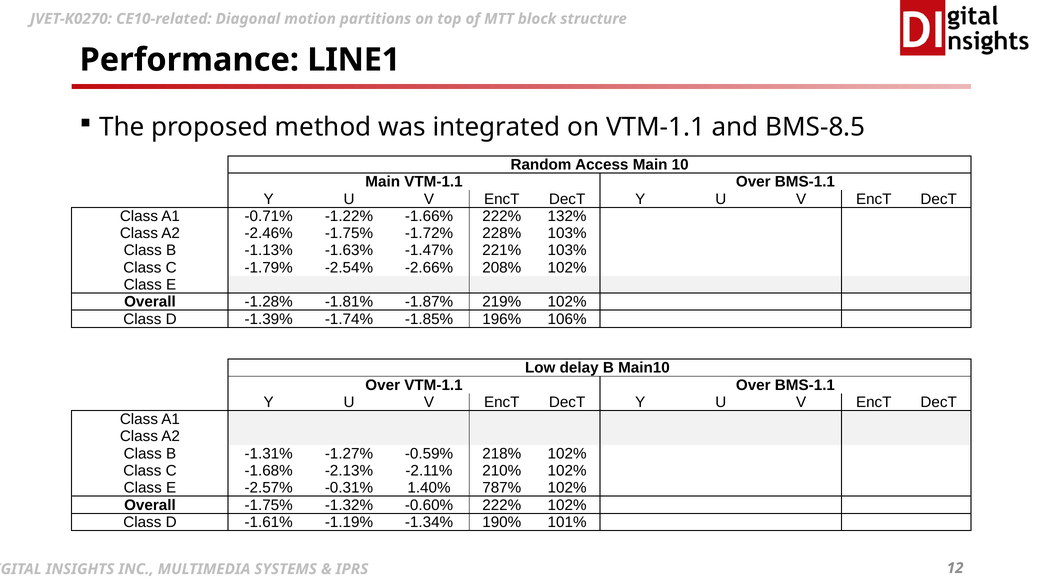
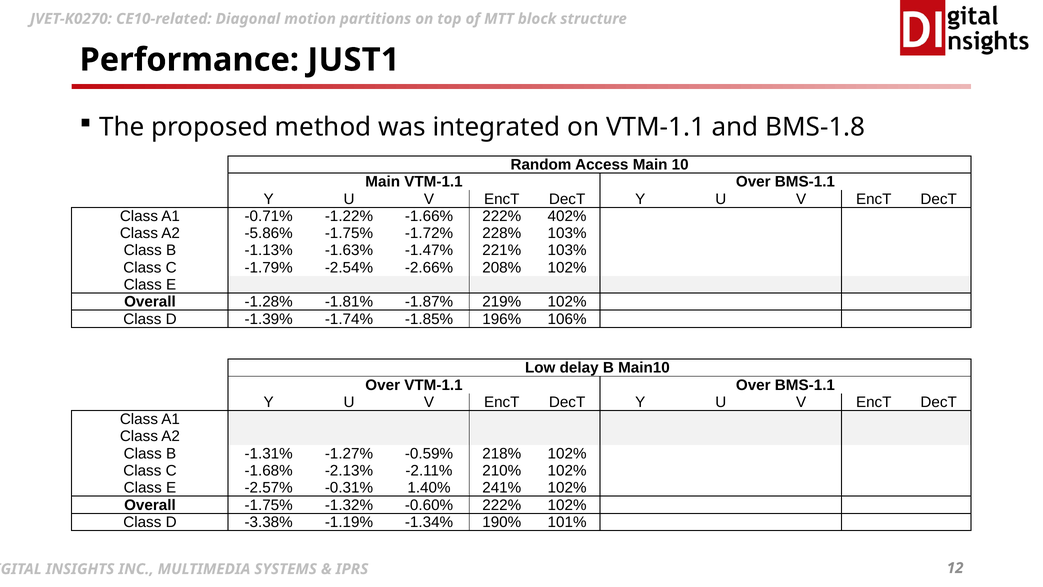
LINE1: LINE1 -> JUST1
BMS-8.5: BMS-8.5 -> BMS-1.8
132%: 132% -> 402%
-2.46%: -2.46% -> -5.86%
787%: 787% -> 241%
-1.61%: -1.61% -> -3.38%
